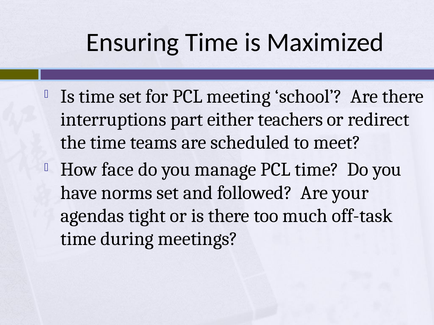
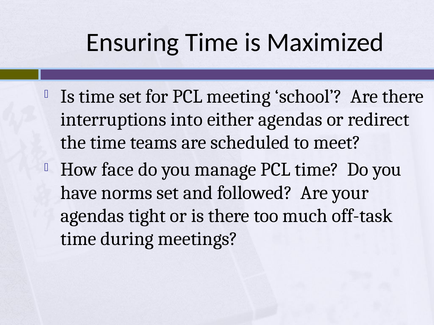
part: part -> into
either teachers: teachers -> agendas
